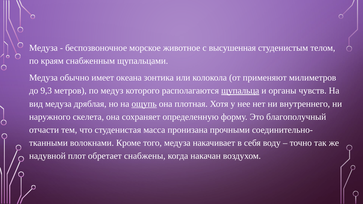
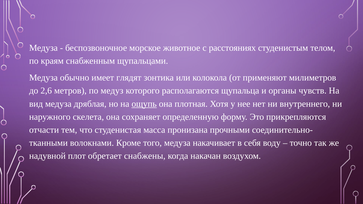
высушенная: высушенная -> расстояниях
океана: океана -> глядят
9,3: 9,3 -> 2,6
щупальца underline: present -> none
благополучный: благополучный -> прикрепляются
